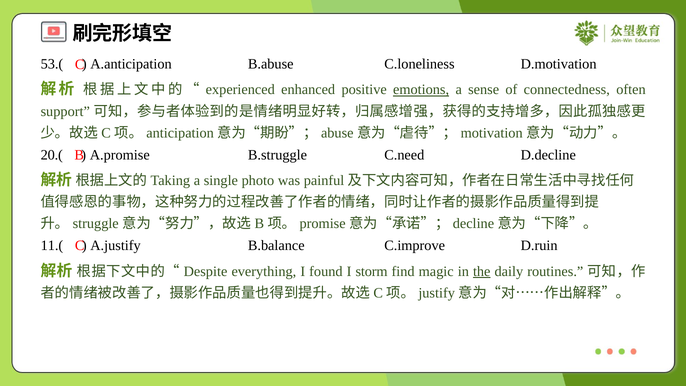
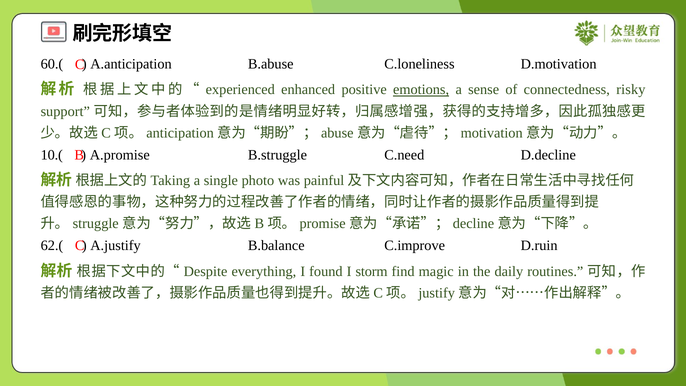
53.(: 53.( -> 60.(
often: often -> risky
20.(: 20.( -> 10.(
11.(: 11.( -> 62.(
the underline: present -> none
